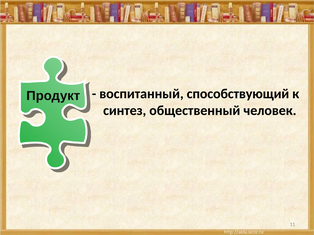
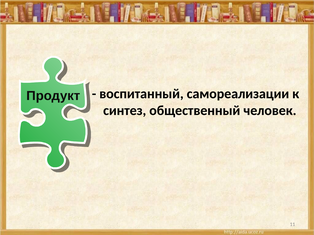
способствующий: способствующий -> самореализации
